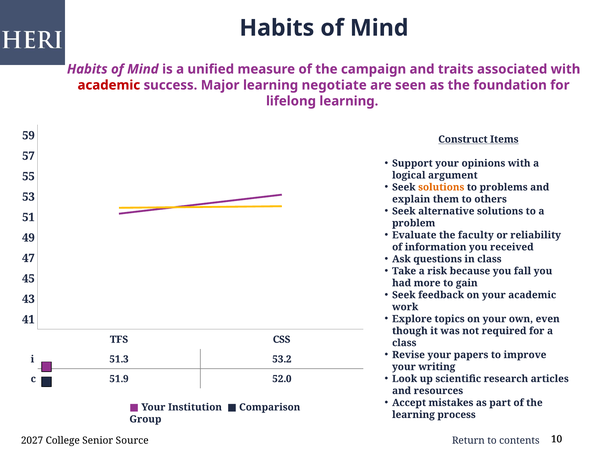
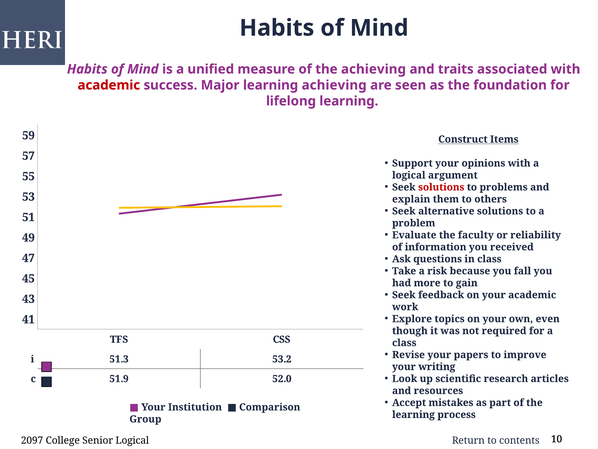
the campaign: campaign -> achieving
learning negotiate: negotiate -> achieving
solutions at (441, 187) colour: orange -> red
2027: 2027 -> 2097
Senior Source: Source -> Logical
